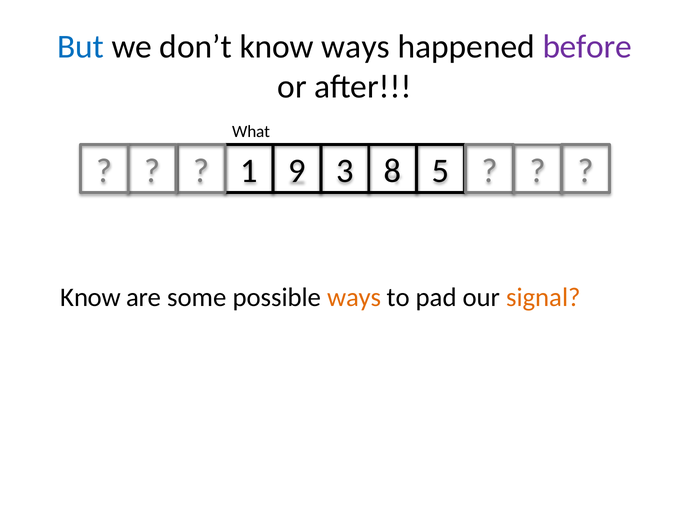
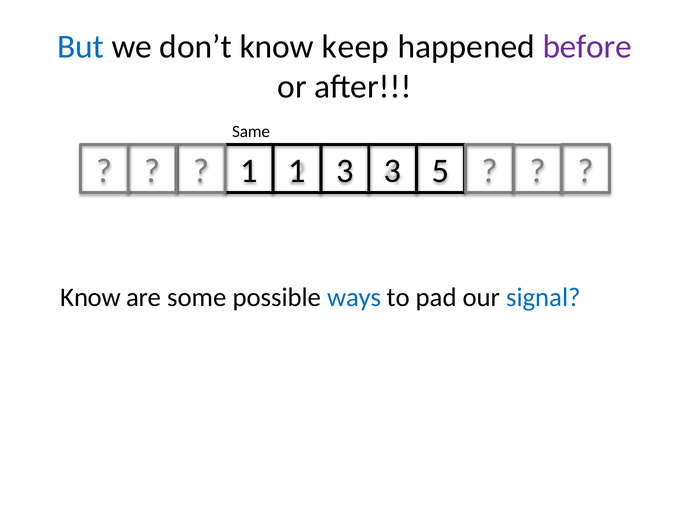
know ways: ways -> keep
What: What -> Same
1 9: 9 -> 1
3 8: 8 -> 3
ways at (354, 298) colour: orange -> blue
signal colour: orange -> blue
